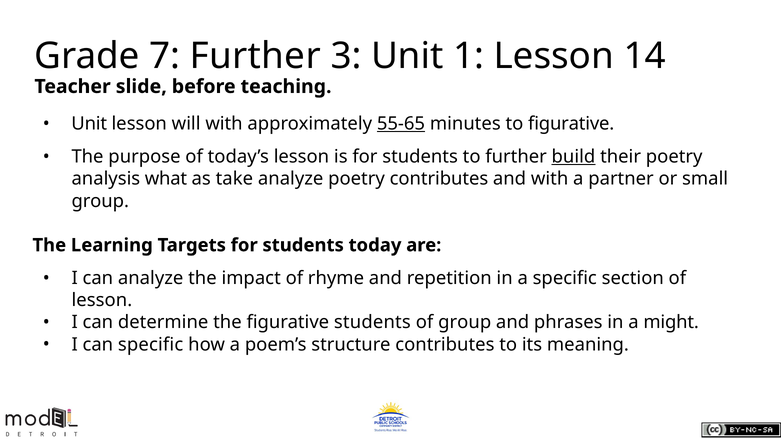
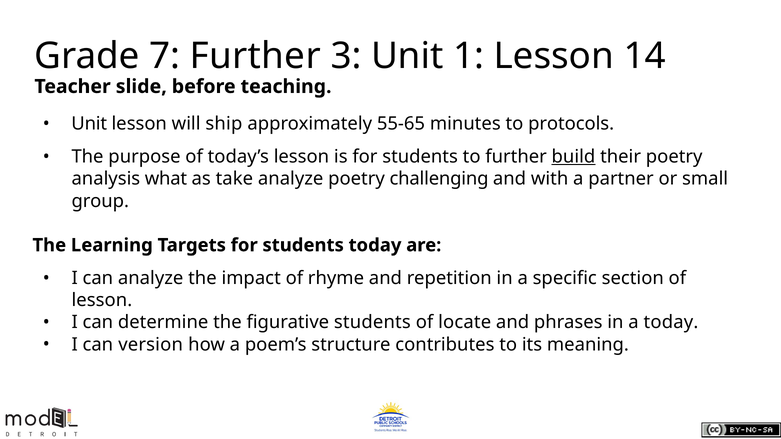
will with: with -> ship
55-65 underline: present -> none
to figurative: figurative -> protocols
poetry contributes: contributes -> challenging
of group: group -> locate
a might: might -> today
can specific: specific -> version
